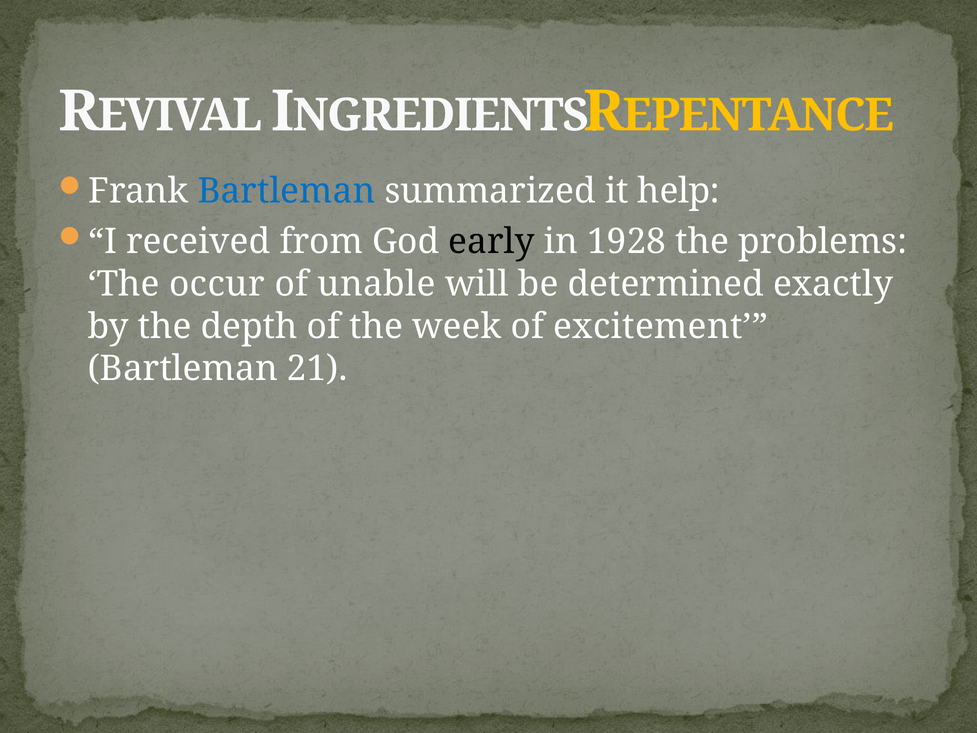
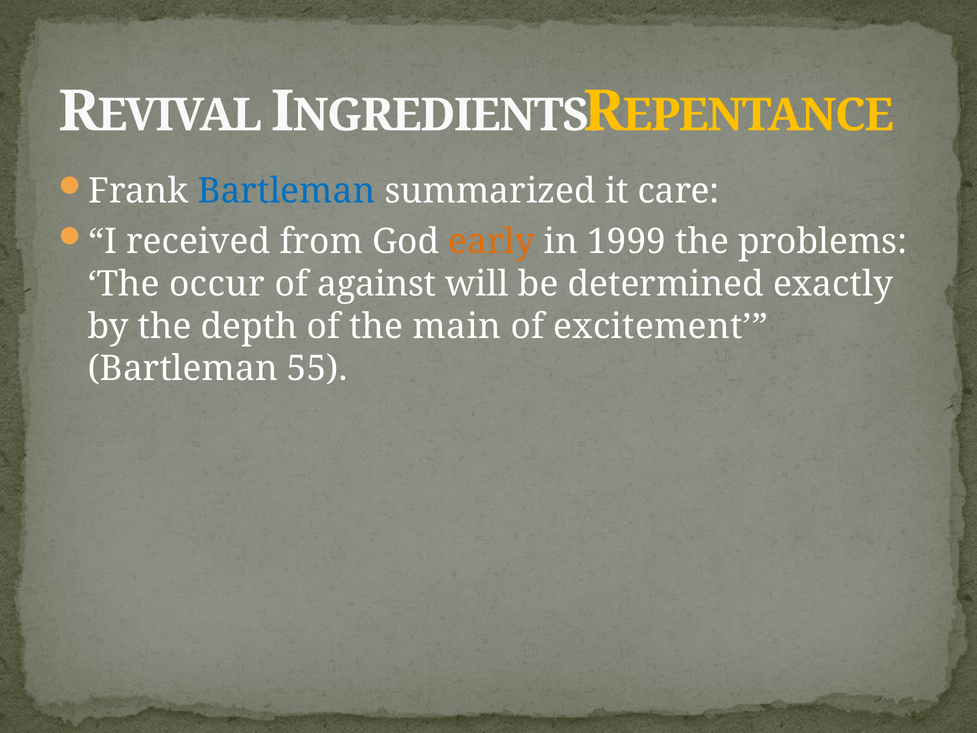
help: help -> care
early colour: black -> orange
1928: 1928 -> 1999
unable: unable -> against
week: week -> main
21: 21 -> 55
